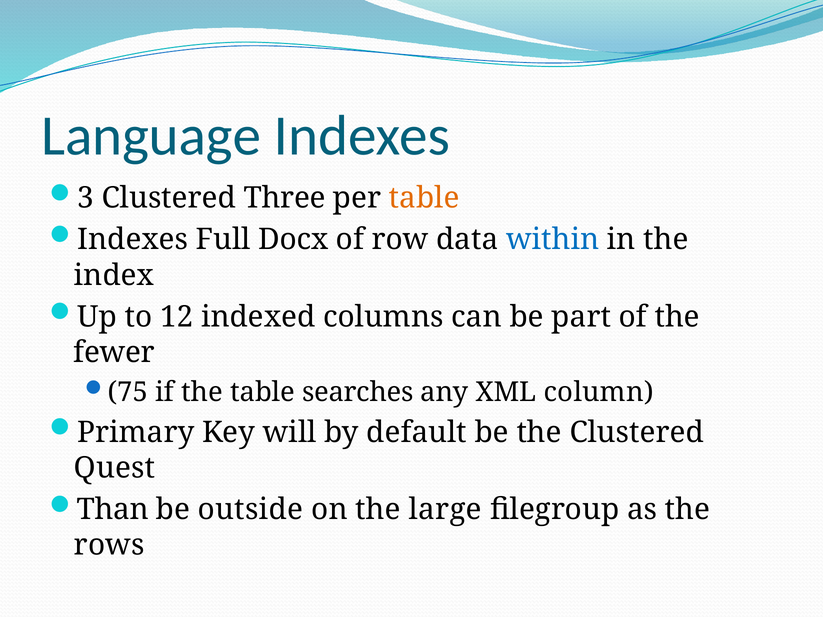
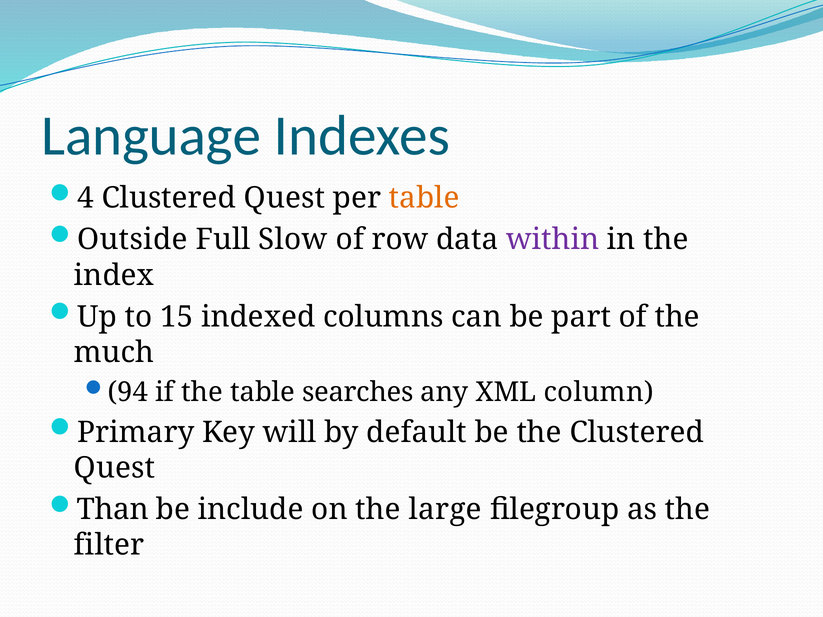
3: 3 -> 4
Three at (285, 198): Three -> Quest
Indexes at (133, 240): Indexes -> Outside
Docx: Docx -> Slow
within colour: blue -> purple
12: 12 -> 15
fewer: fewer -> much
75: 75 -> 94
outside: outside -> include
rows: rows -> filter
